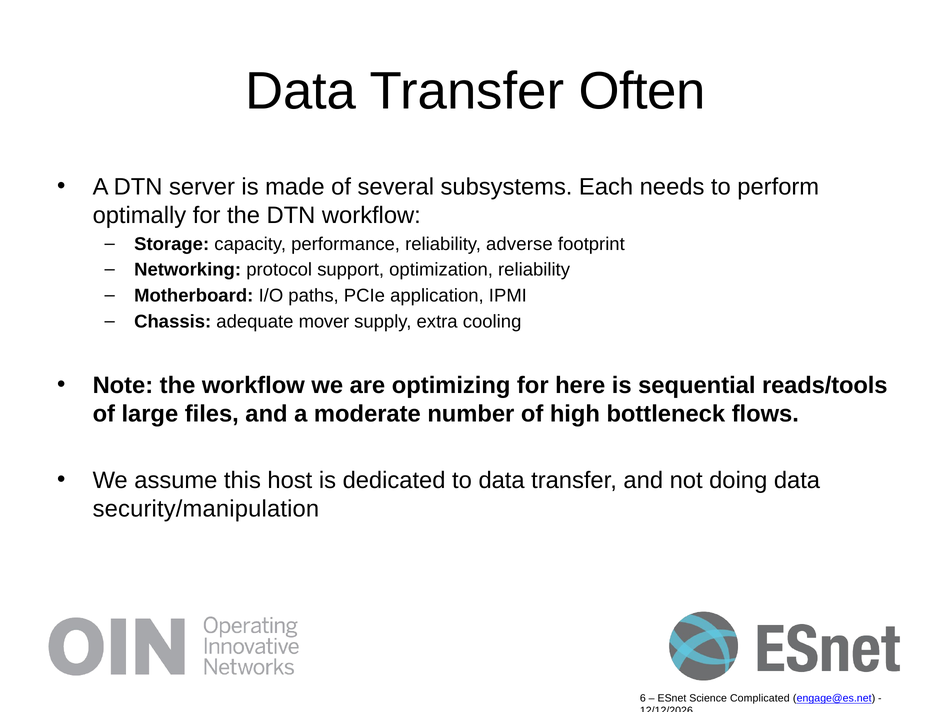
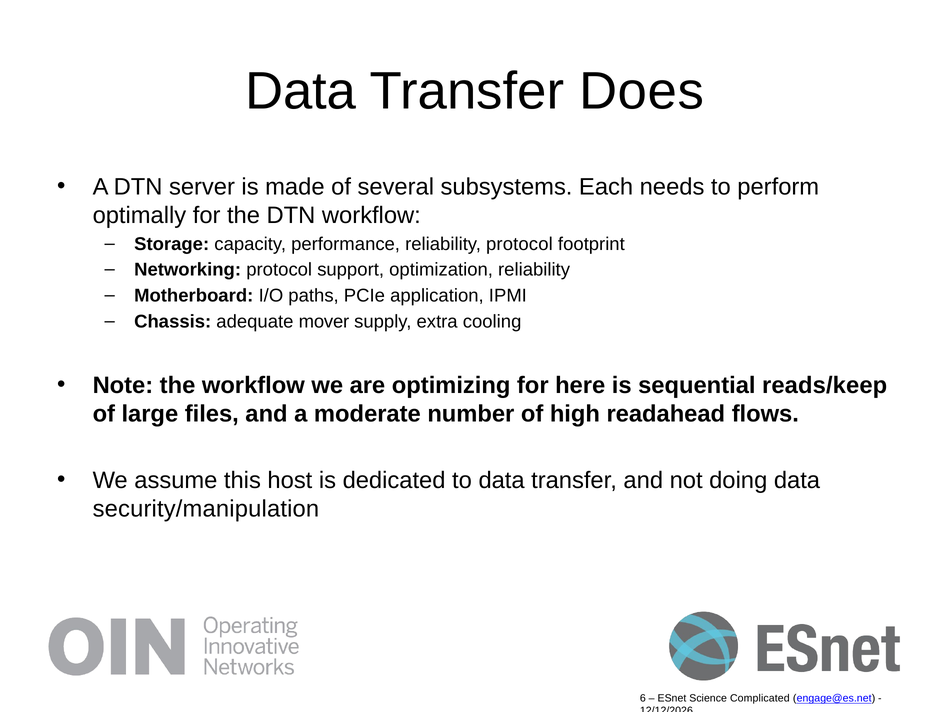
Often: Often -> Does
reliability adverse: adverse -> protocol
reads/tools: reads/tools -> reads/keep
bottleneck: bottleneck -> readahead
